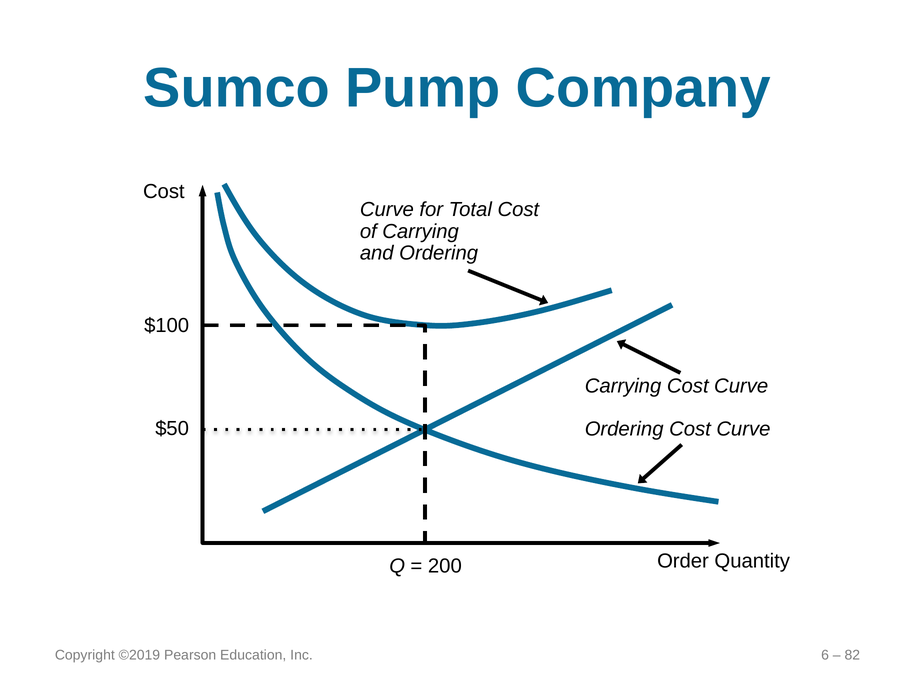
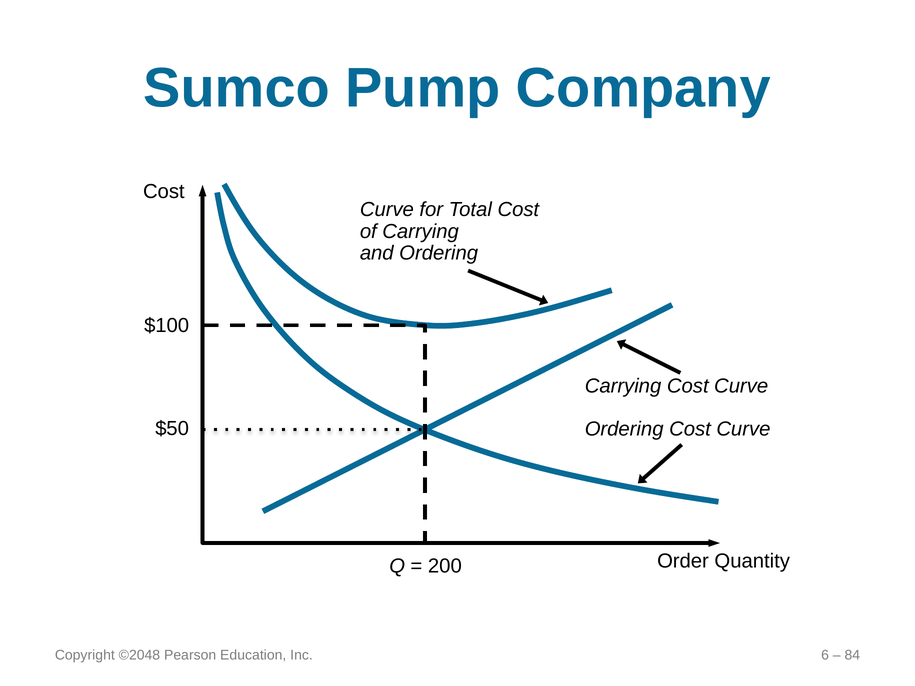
©2019: ©2019 -> ©2048
82: 82 -> 84
